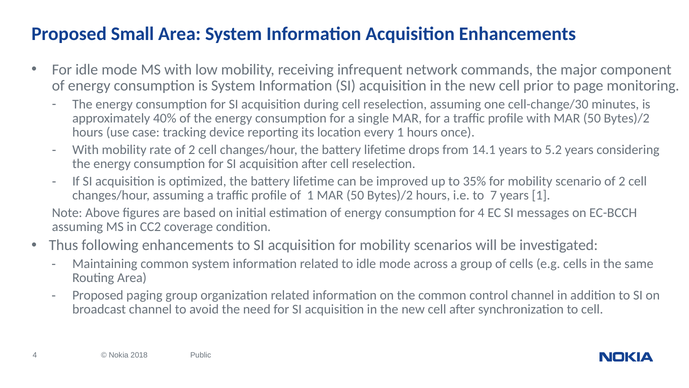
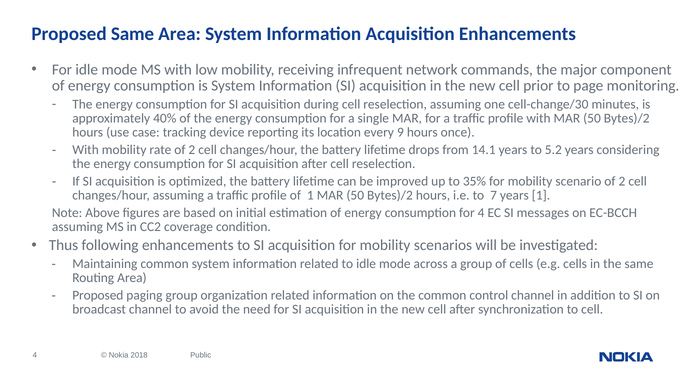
Proposed Small: Small -> Same
every 1: 1 -> 9
